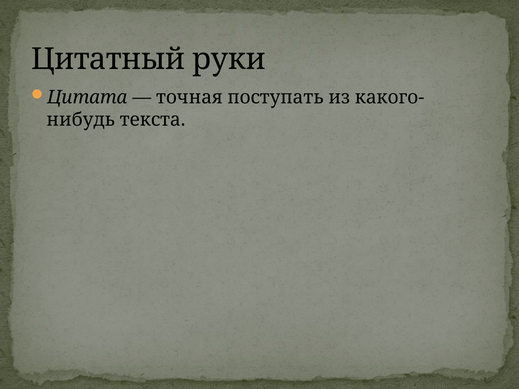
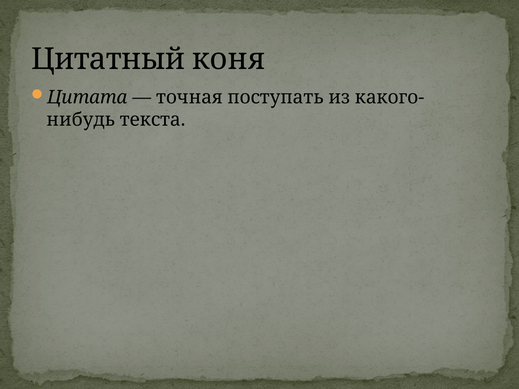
руки: руки -> коня
